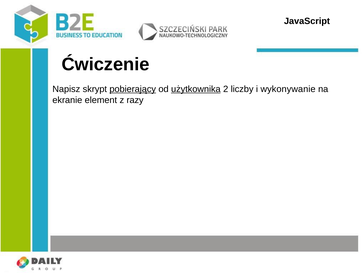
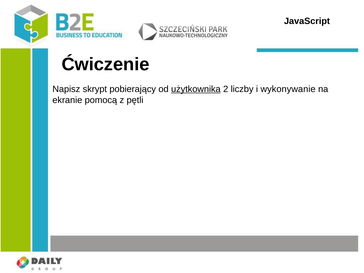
pobierający underline: present -> none
element: element -> pomocą
razy: razy -> pętli
